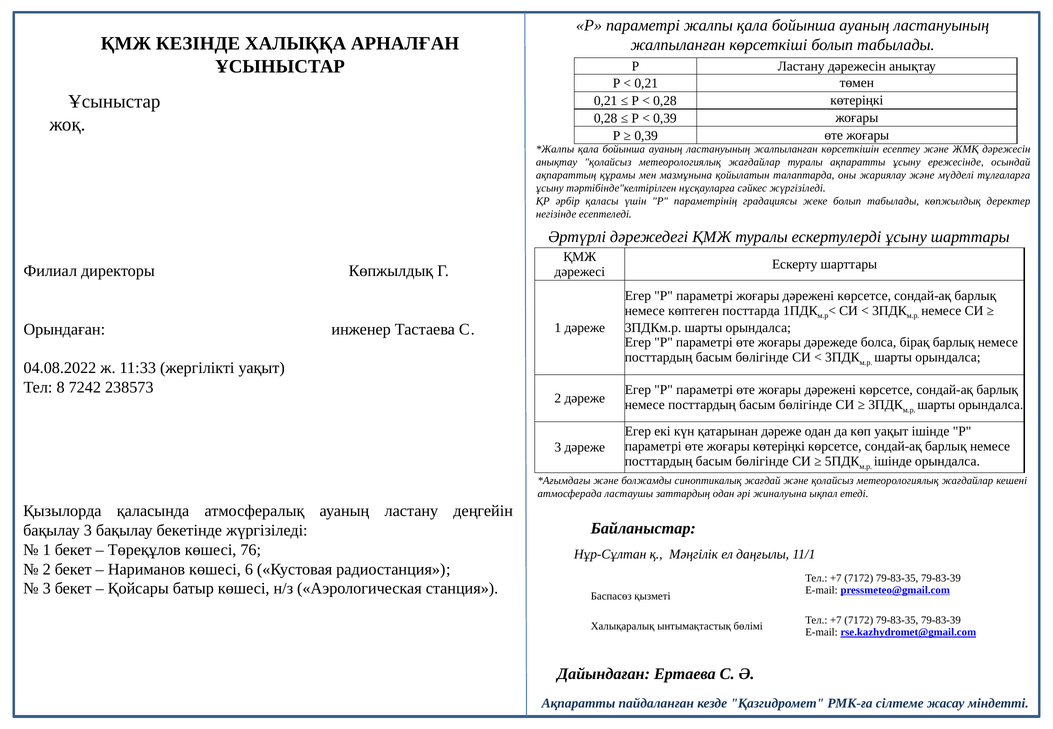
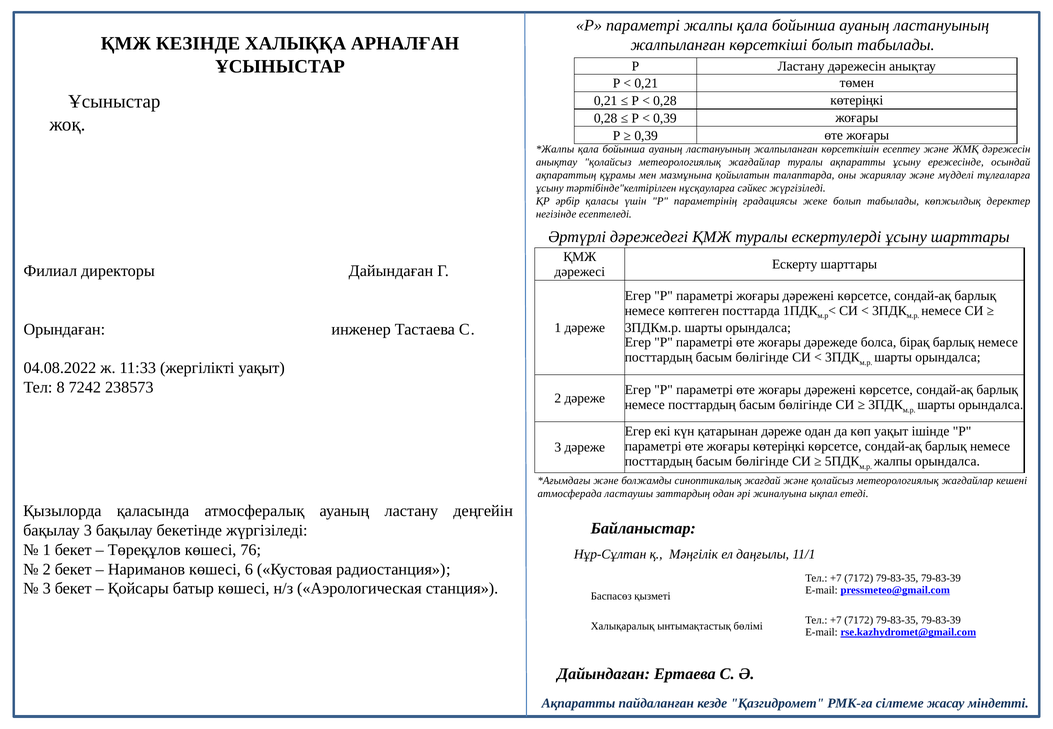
директоры Көпжылдық: Көпжылдық -> Дайындаған
ішінде at (893, 461): ішінде -> жалпы
